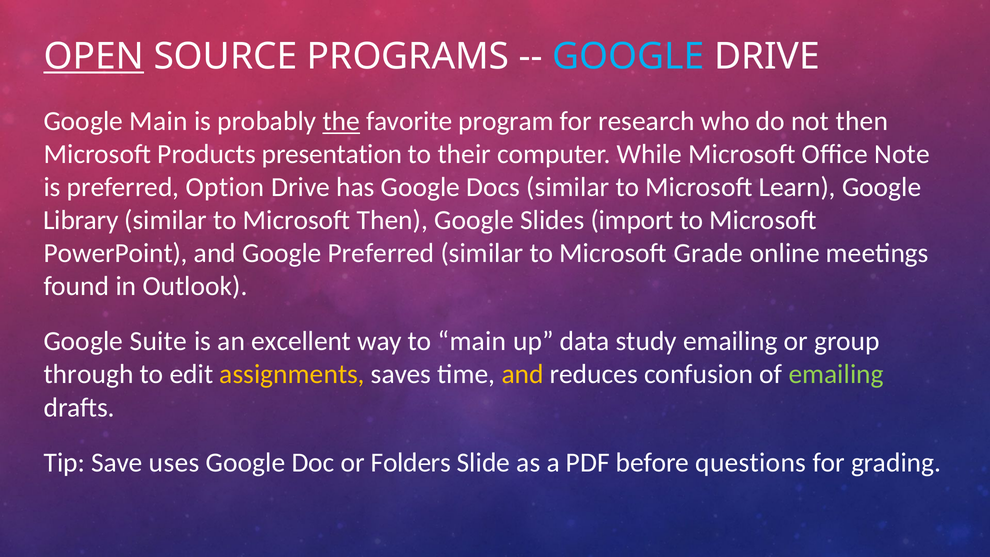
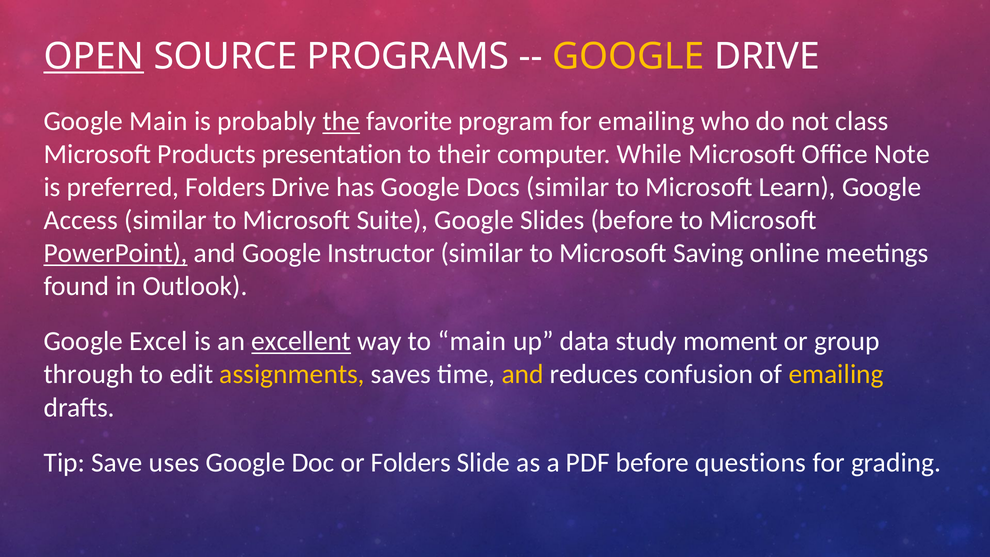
GOOGLE at (628, 57) colour: light blue -> yellow
for research: research -> emailing
not then: then -> class
preferred Option: Option -> Folders
Library: Library -> Access
Microsoft Then: Then -> Suite
Slides import: import -> before
PowerPoint underline: none -> present
Google Preferred: Preferred -> Instructor
Grade: Grade -> Saving
Suite: Suite -> Excel
excellent underline: none -> present
study emailing: emailing -> moment
emailing at (836, 374) colour: light green -> yellow
